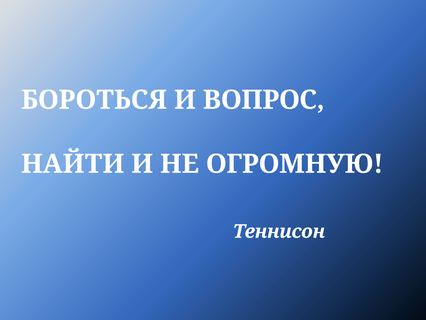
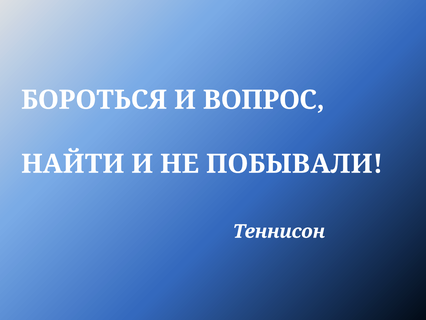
ОГРОМНУЮ: ОГРОМНУЮ -> ПОБЫВАЛИ
